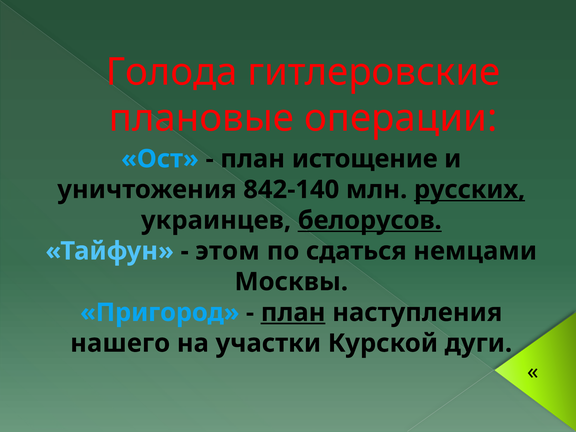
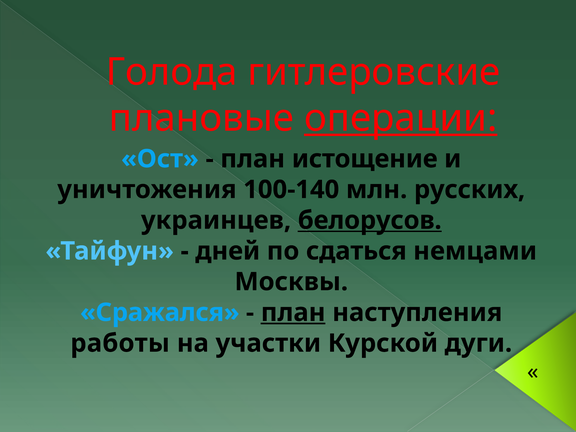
операции underline: none -> present
842-140: 842-140 -> 100-140
русских underline: present -> none
этом: этом -> дней
Пригород: Пригород -> Сражался
нашего: нашего -> работы
